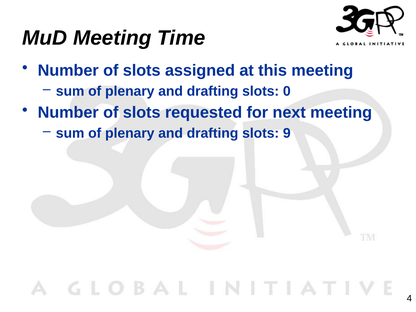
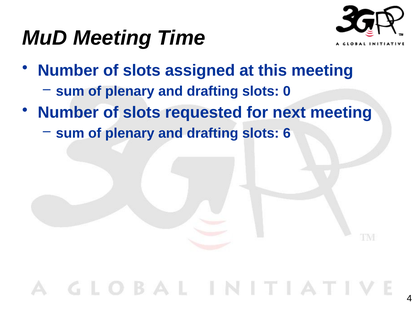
9: 9 -> 6
